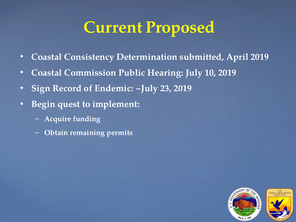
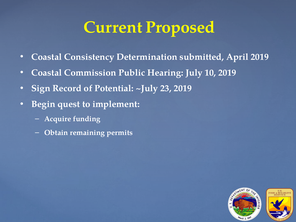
Endemic: Endemic -> Potential
